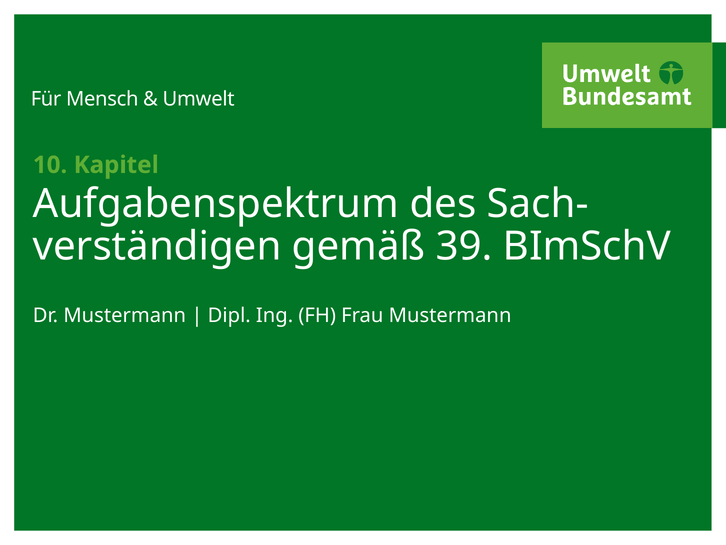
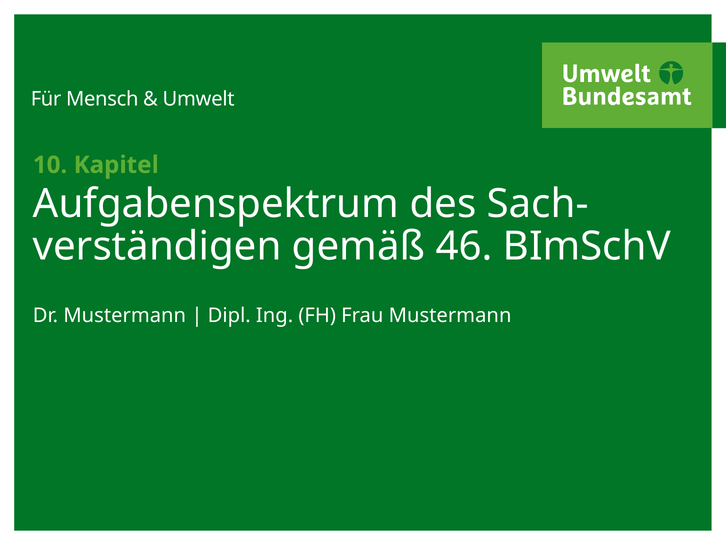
39: 39 -> 46
